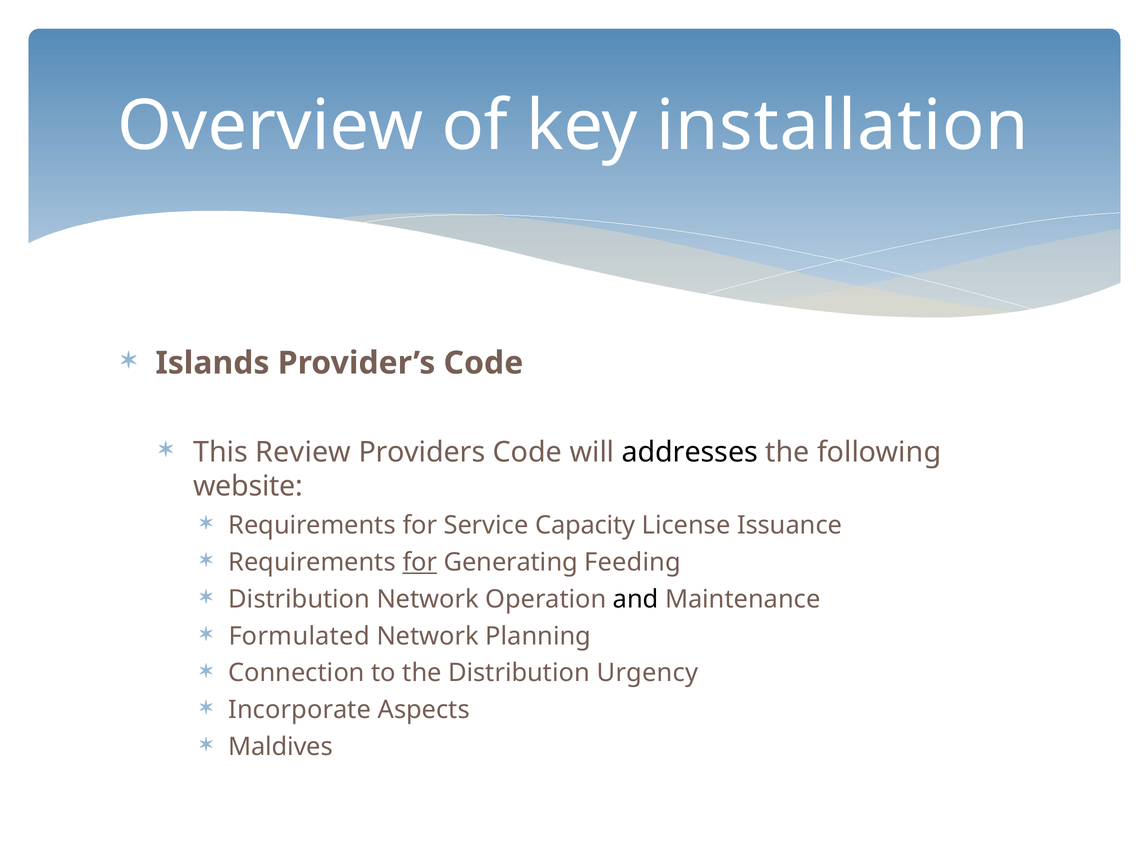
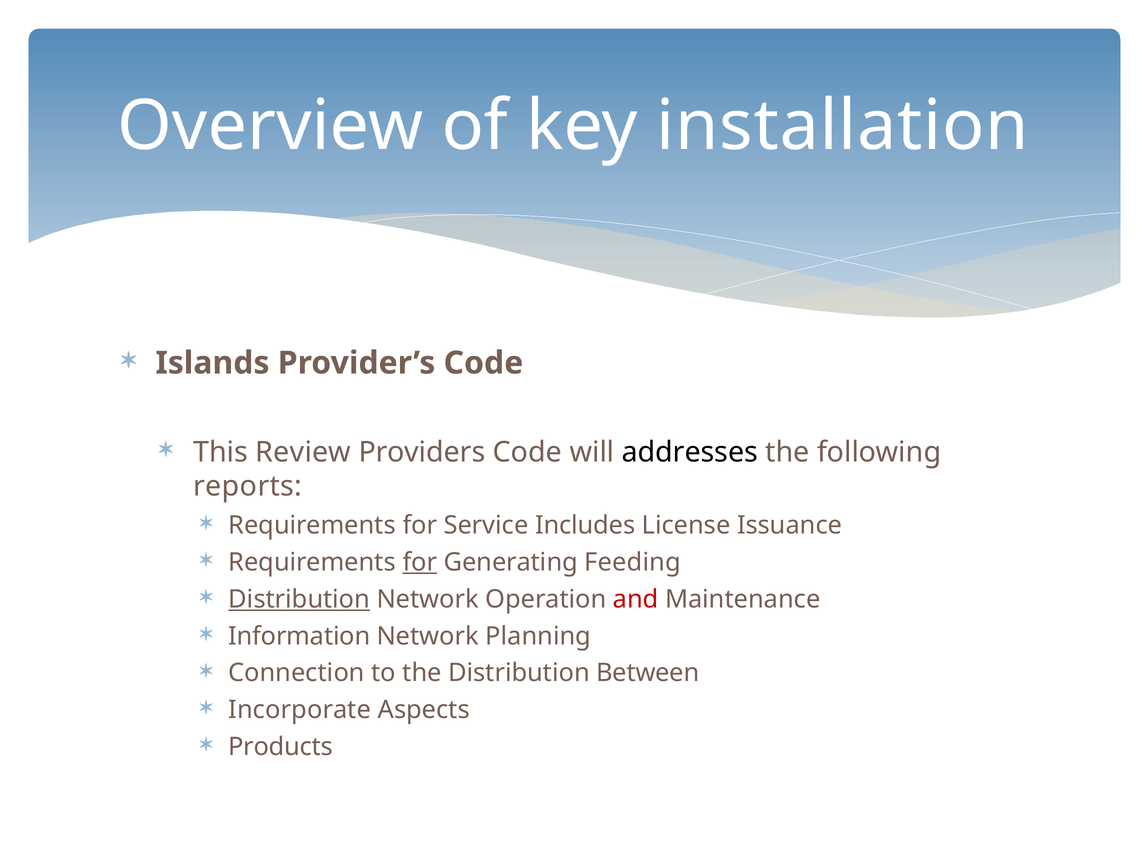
website: website -> reports
Capacity: Capacity -> Includes
Distribution at (299, 599) underline: none -> present
and colour: black -> red
Formulated: Formulated -> Information
Urgency: Urgency -> Between
Maldives: Maldives -> Products
